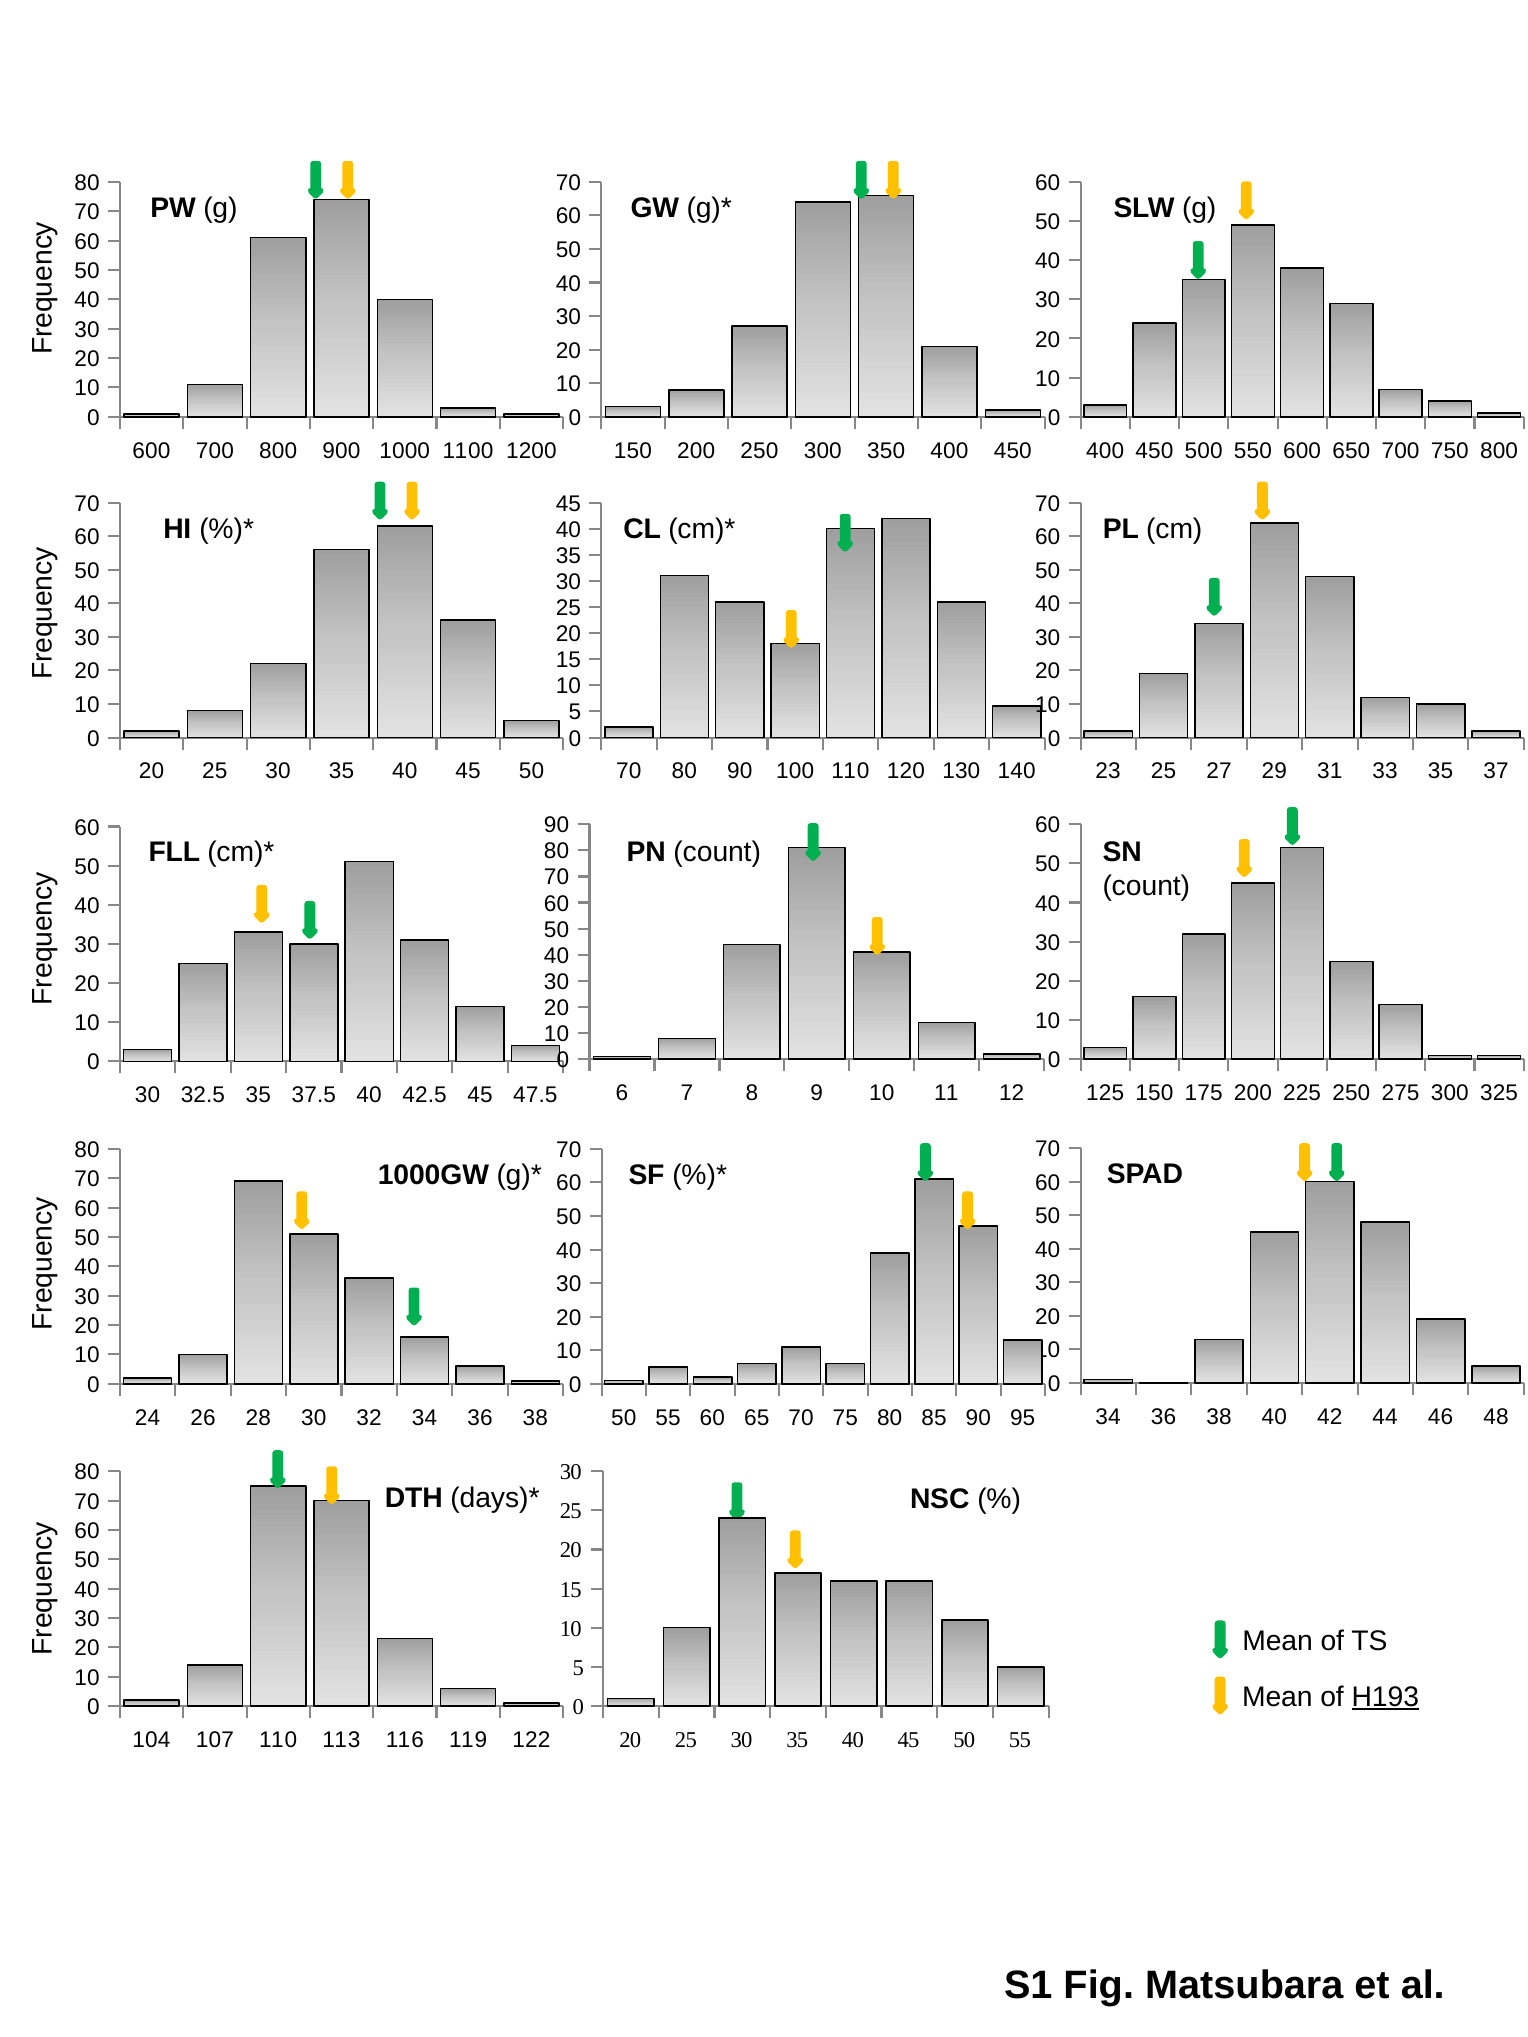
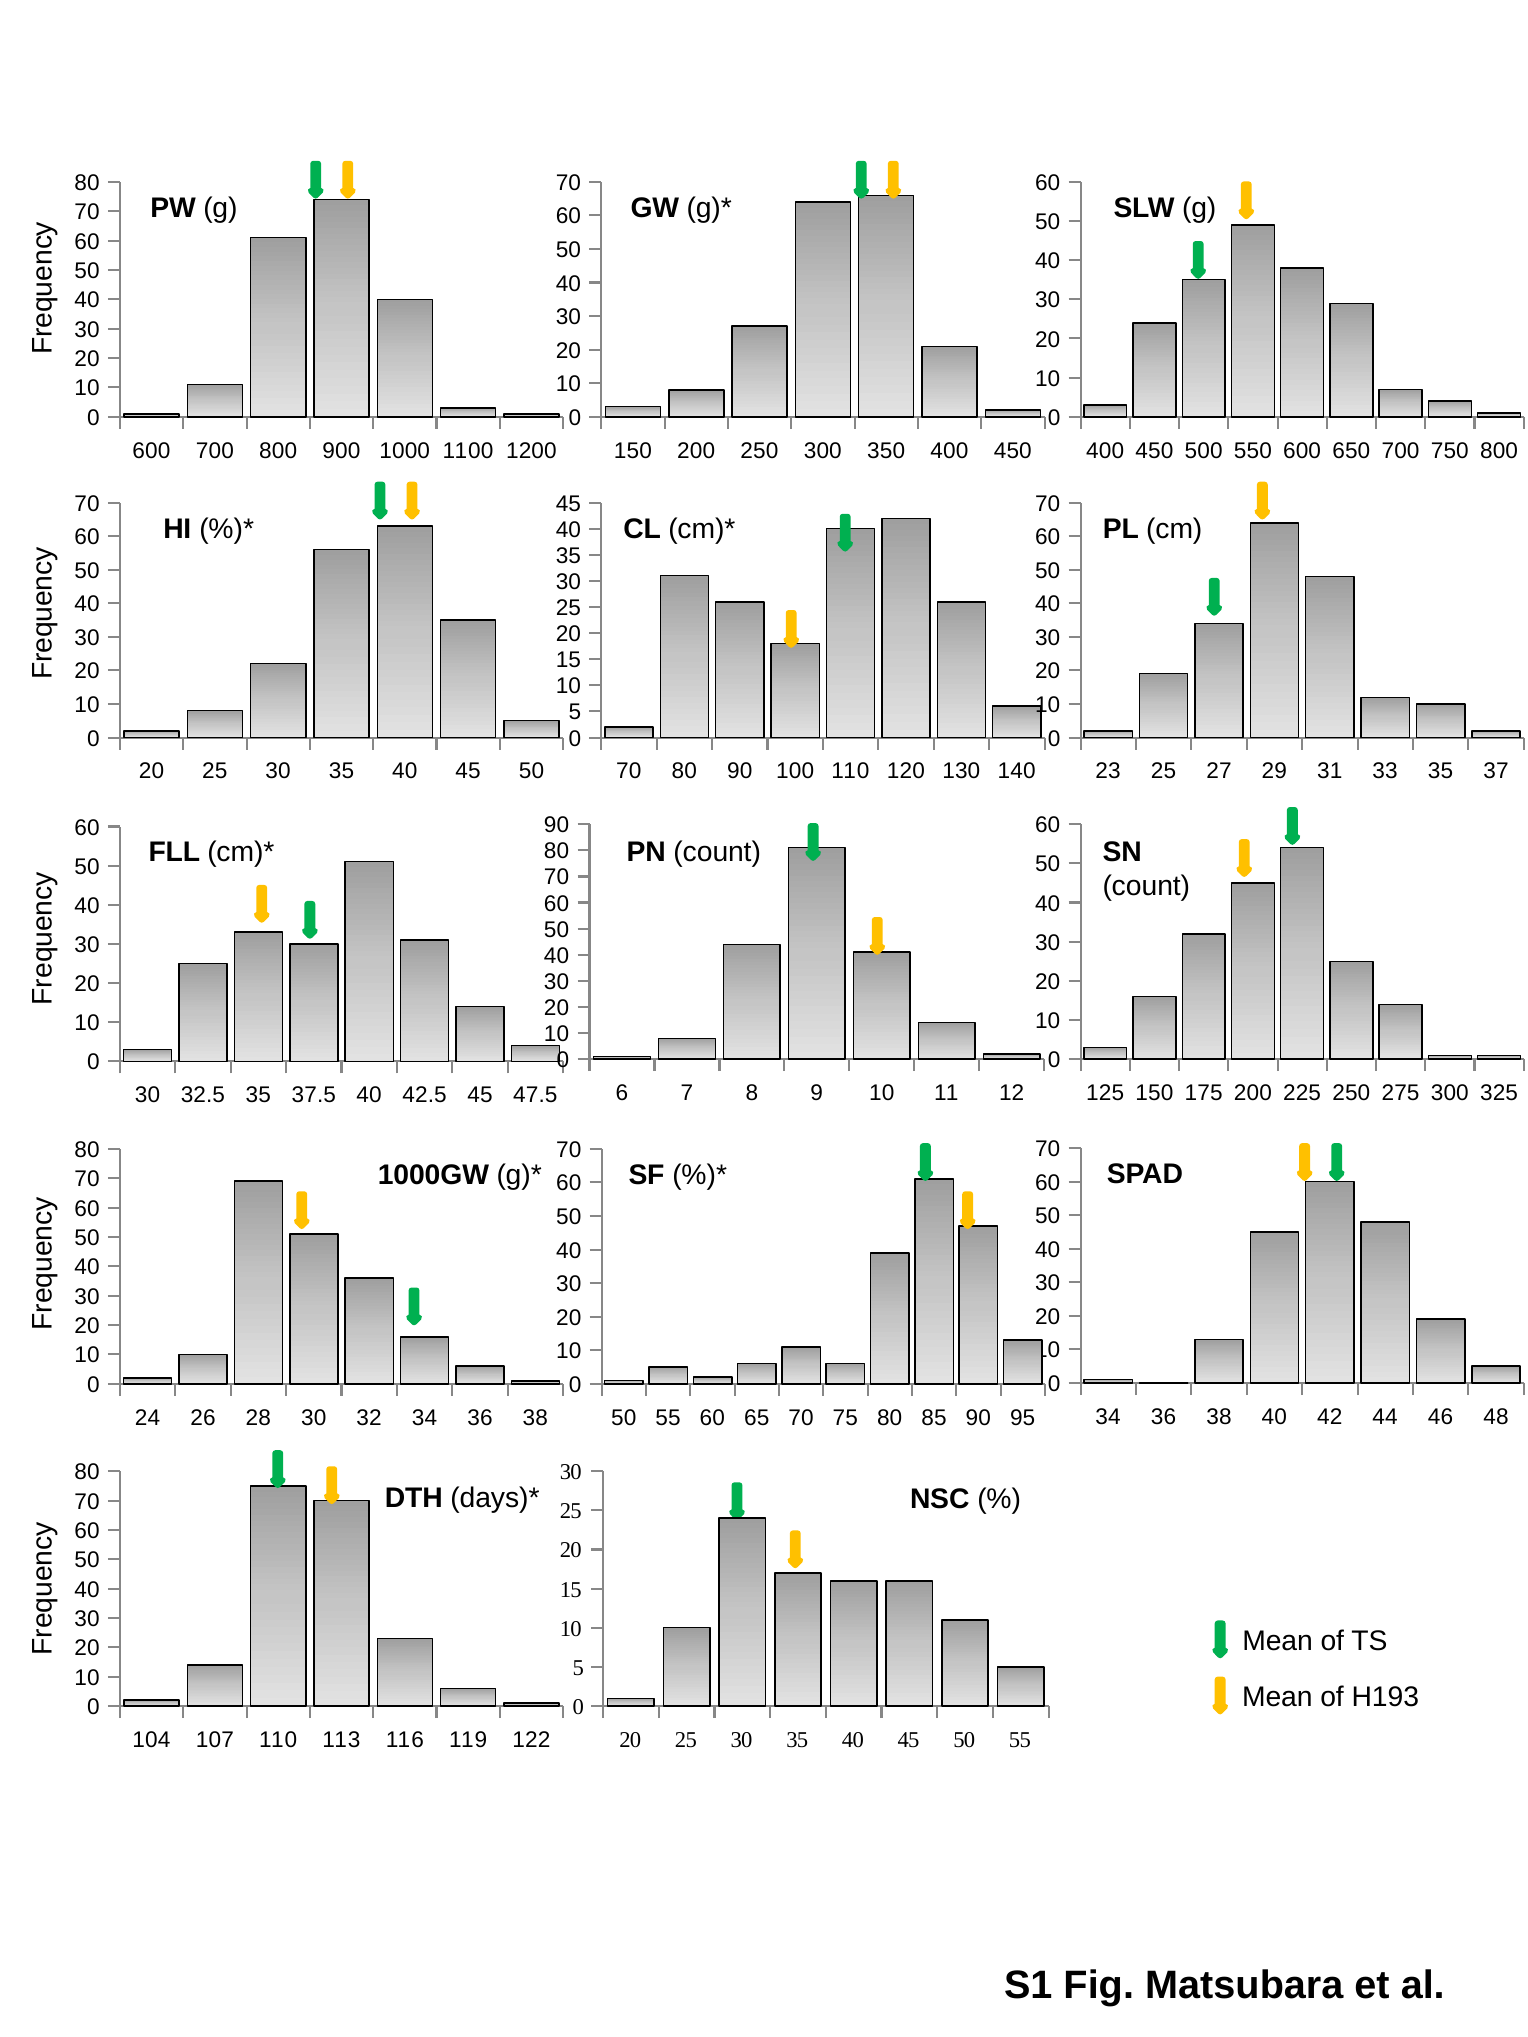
H193 underline: present -> none
